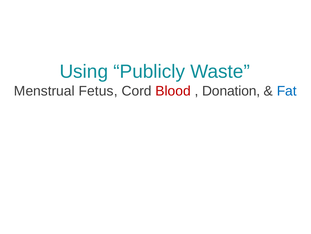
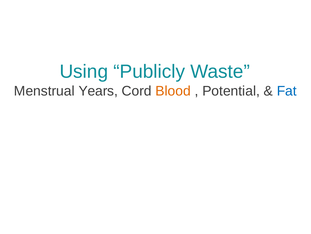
Fetus: Fetus -> Years
Blood colour: red -> orange
Donation: Donation -> Potential
